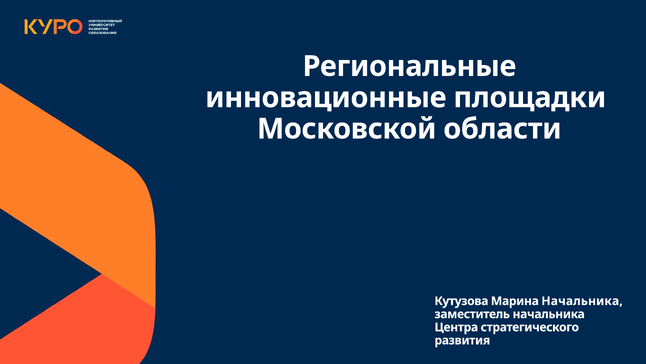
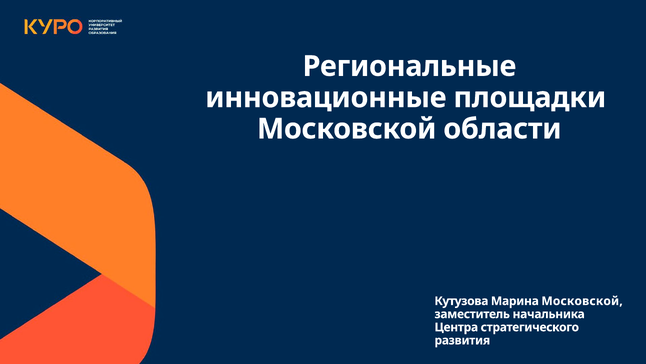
Марина Начальника: Начальника -> Московской
